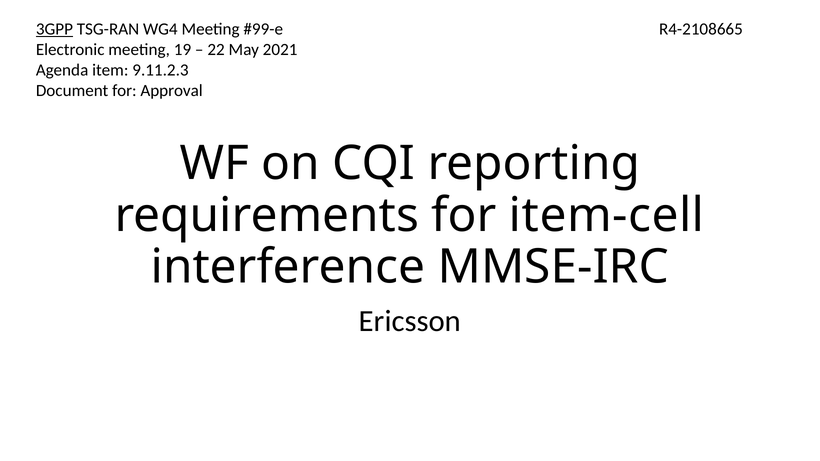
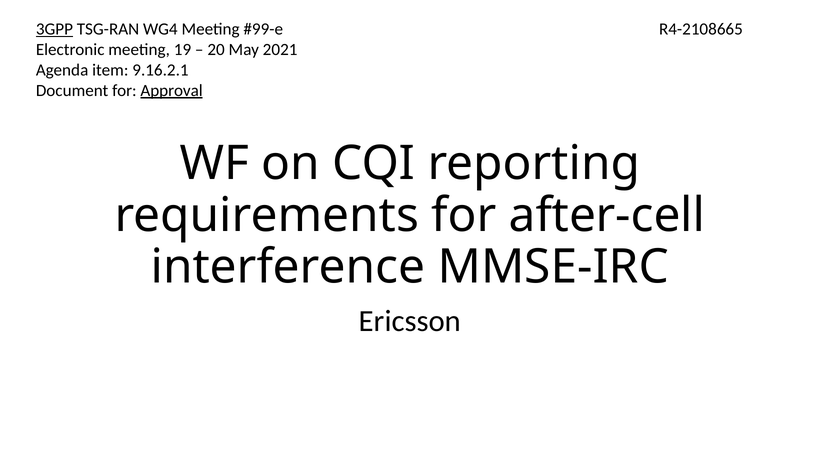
22: 22 -> 20
9.11.2.3: 9.11.2.3 -> 9.16.2.1
Approval underline: none -> present
item-cell: item-cell -> after-cell
